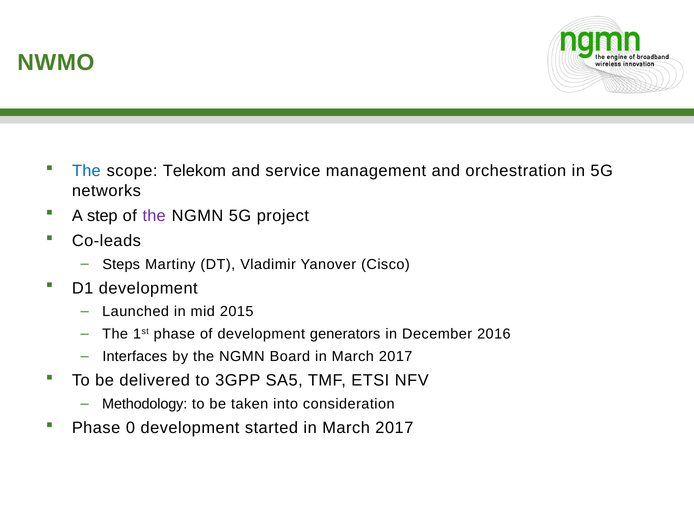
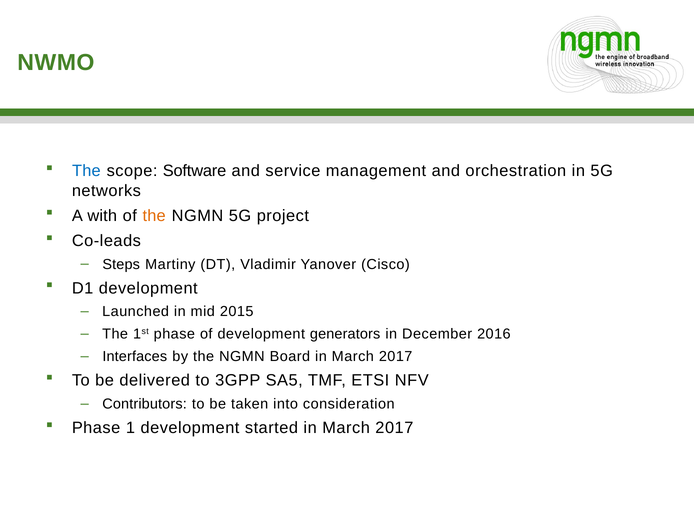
Telekom: Telekom -> Software
step: step -> with
the at (154, 216) colour: purple -> orange
Methodology: Methodology -> Contributors
0: 0 -> 1
